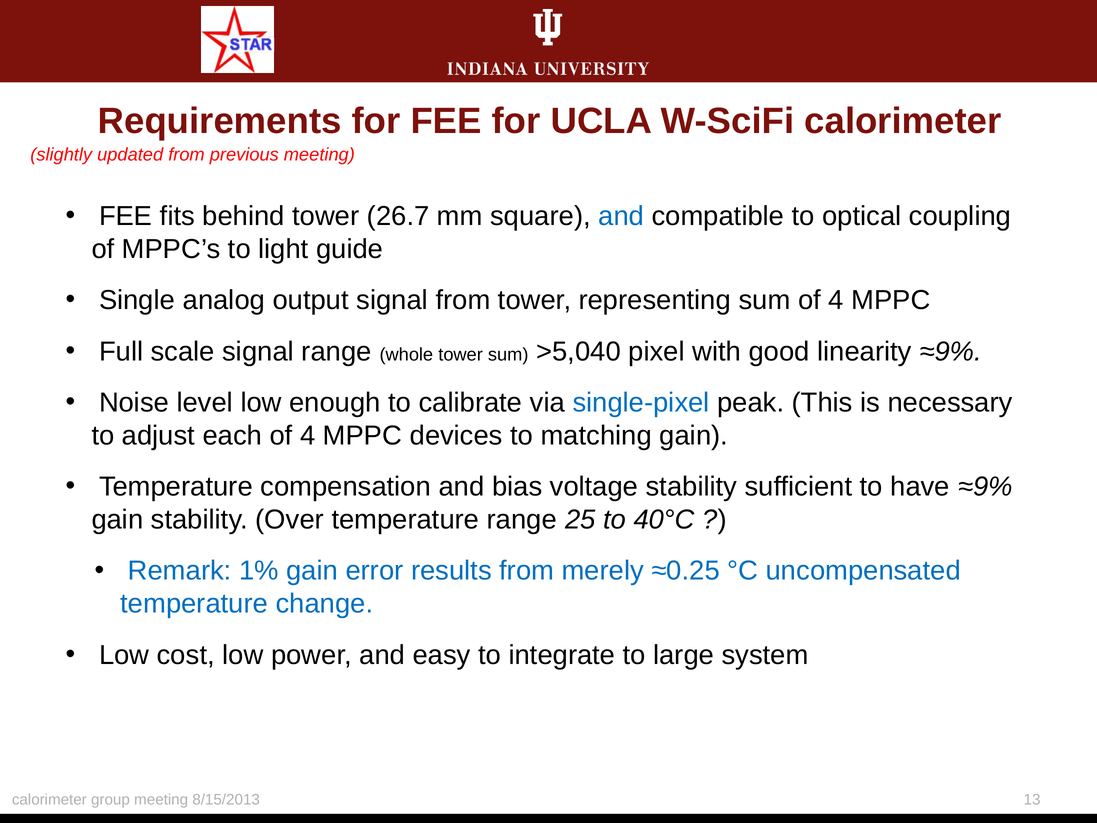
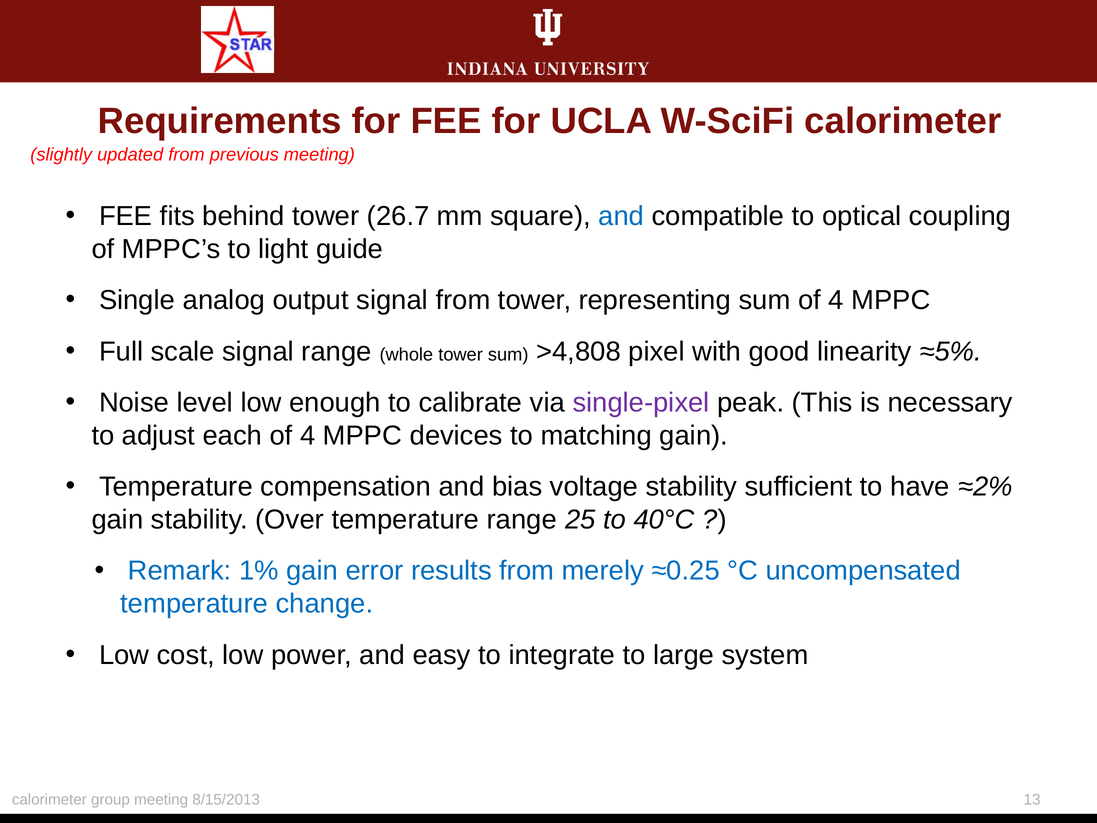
>5,040: >5,040 -> >4,808
linearity ≈9%: ≈9% -> ≈5%
single-pixel colour: blue -> purple
have ≈9%: ≈9% -> ≈2%
